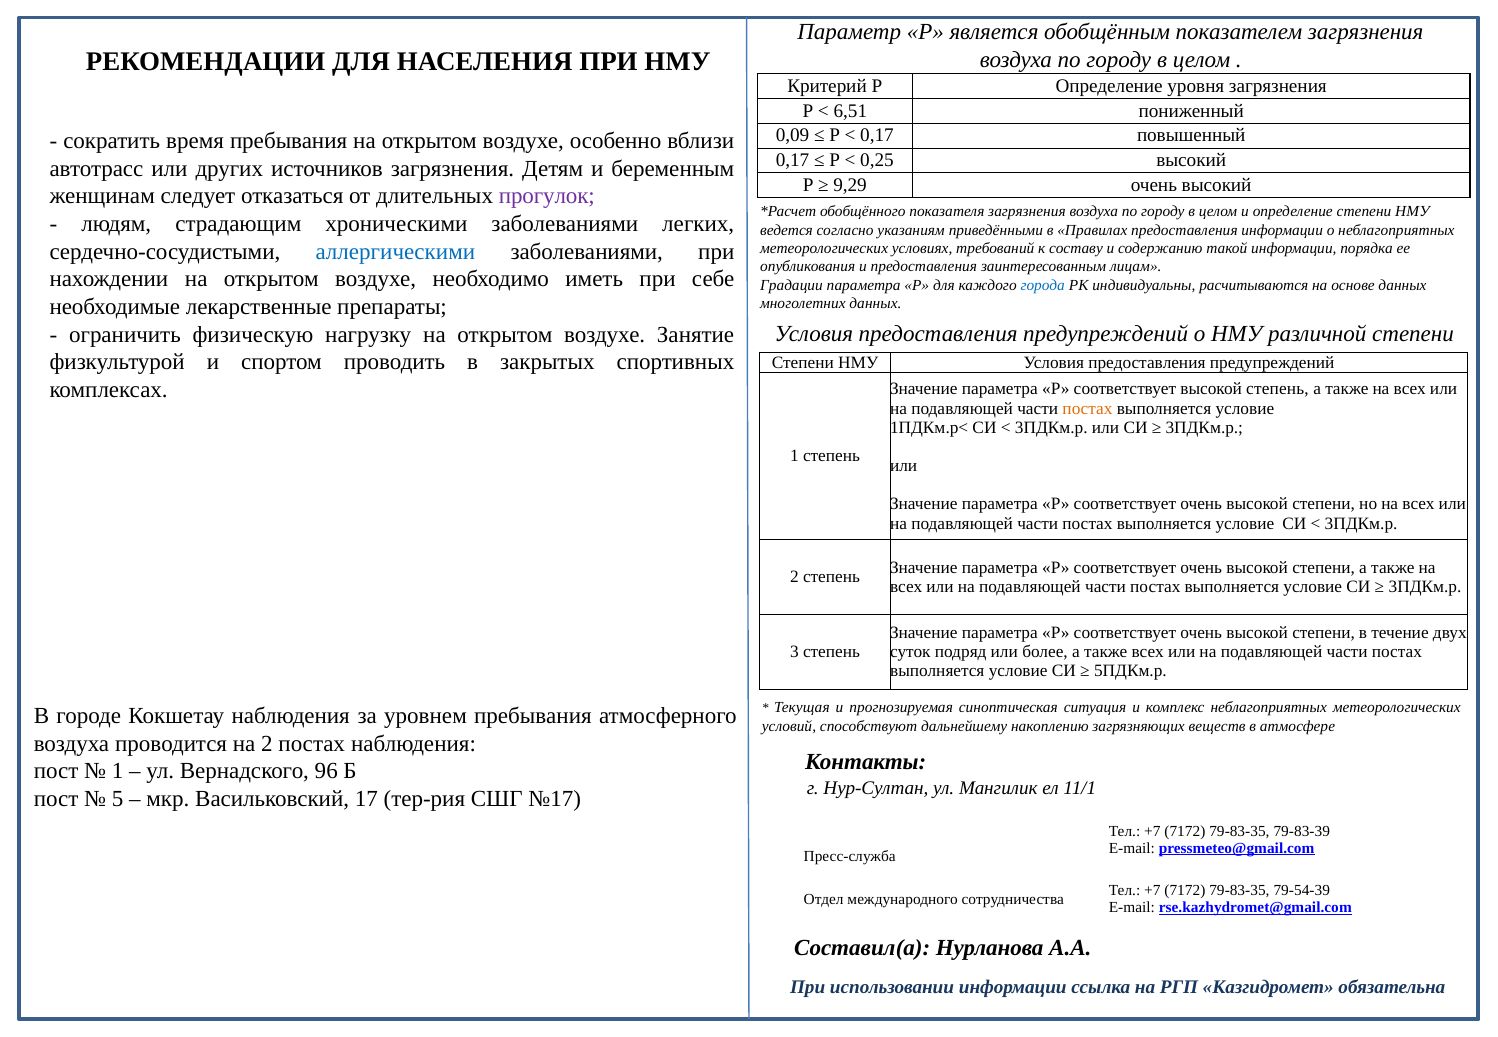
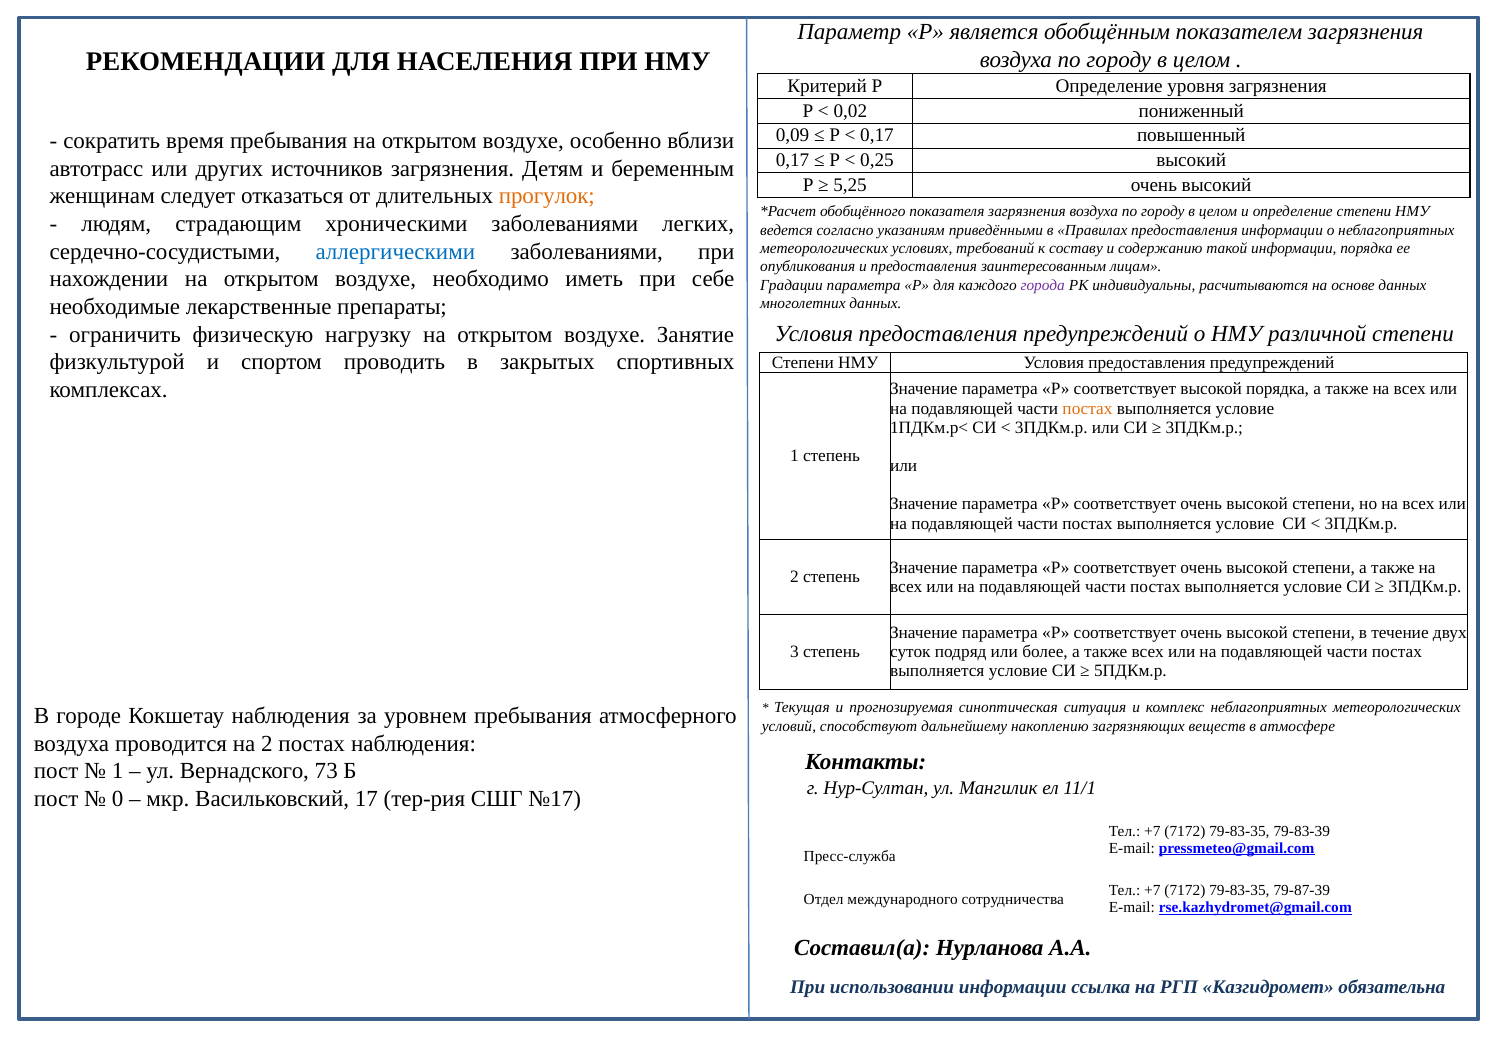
6,51: 6,51 -> 0,02
9,29: 9,29 -> 5,25
прогулок colour: purple -> orange
города colour: blue -> purple
высокой степень: степень -> порядка
96: 96 -> 73
5: 5 -> 0
79-54-39: 79-54-39 -> 79-87-39
